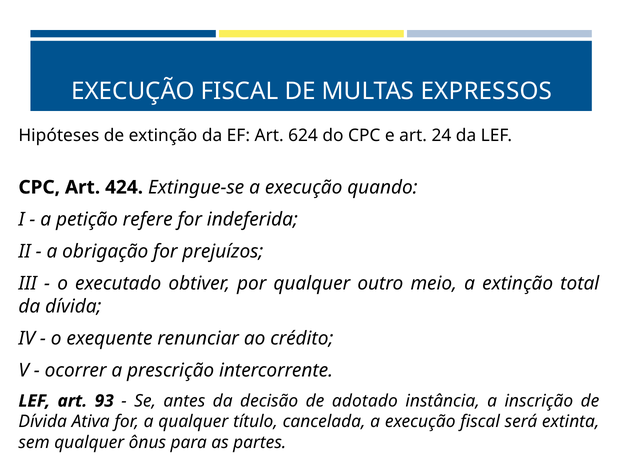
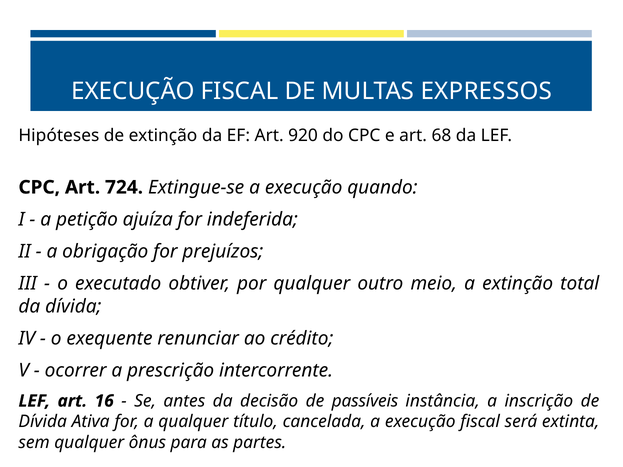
624: 624 -> 920
24: 24 -> 68
424: 424 -> 724
refere: refere -> ajuíza
93: 93 -> 16
adotado: adotado -> passíveis
